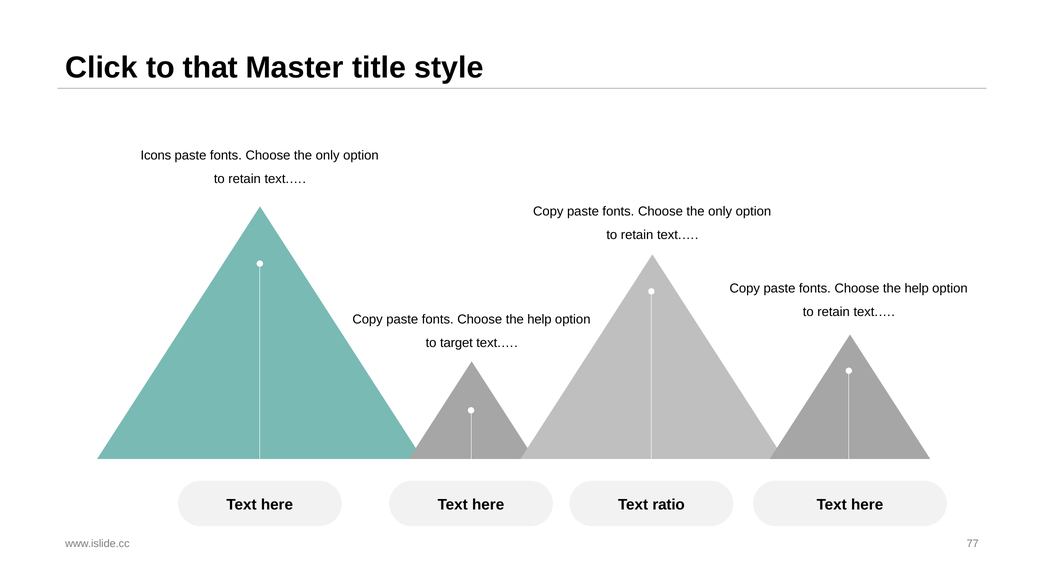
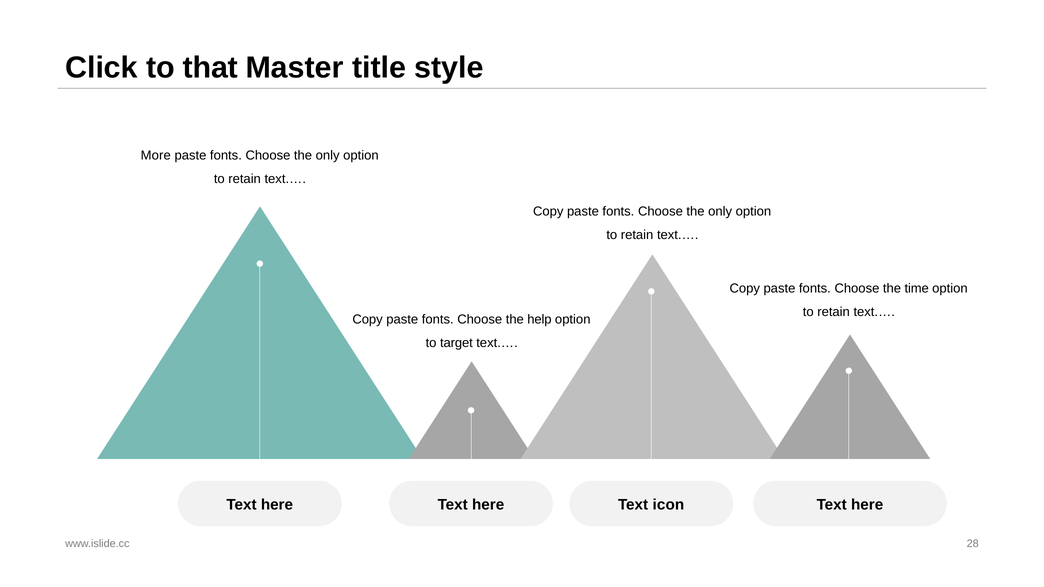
Icons: Icons -> More
help at (917, 288): help -> time
ratio: ratio -> icon
77: 77 -> 28
